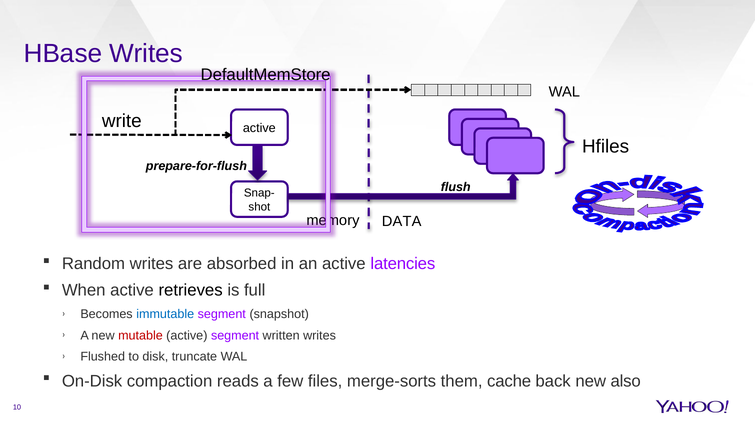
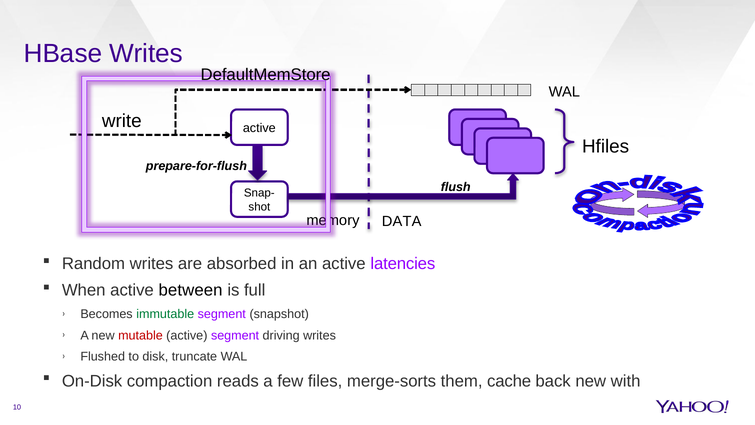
retrieves: retrieves -> between
immutable colour: blue -> green
written: written -> driving
also: also -> with
